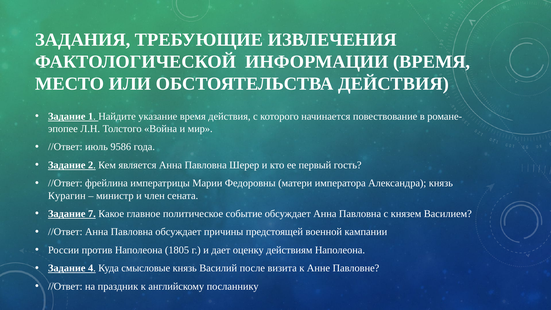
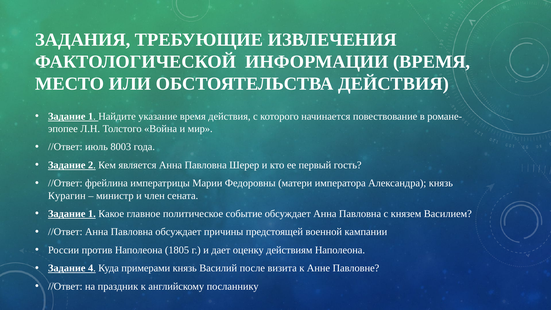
9586: 9586 -> 8003
7 at (92, 214): 7 -> 1
смысловые: смысловые -> примерами
